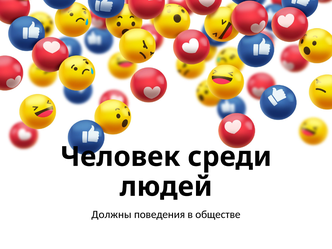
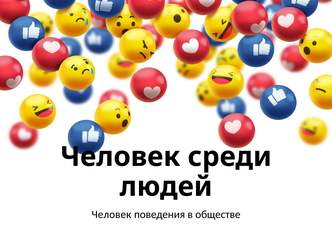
Должны at (111, 214): Должны -> Человек
